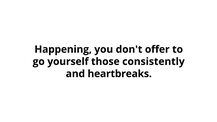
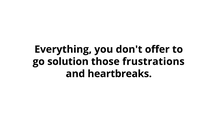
Happening: Happening -> Everything
yourself: yourself -> solution
consistently: consistently -> frustrations
